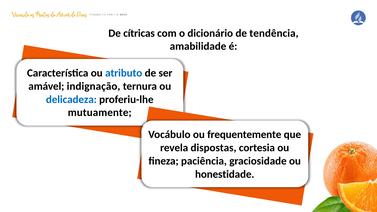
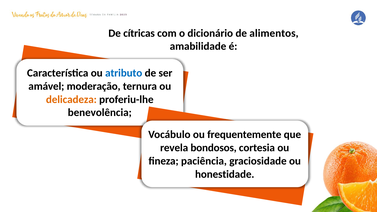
tendência: tendência -> alimentos
indignação: indignação -> moderação
delicadeza colour: blue -> orange
mutuamente: mutuamente -> benevolência
dispostas: dispostas -> bondosos
